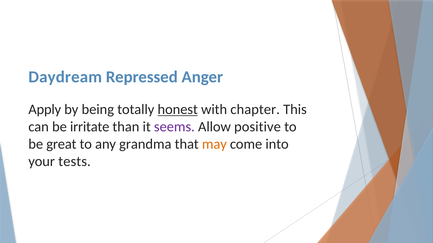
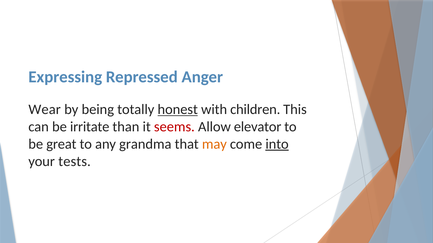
Daydream: Daydream -> Expressing
Apply: Apply -> Wear
chapter: chapter -> children
seems colour: purple -> red
positive: positive -> elevator
into underline: none -> present
